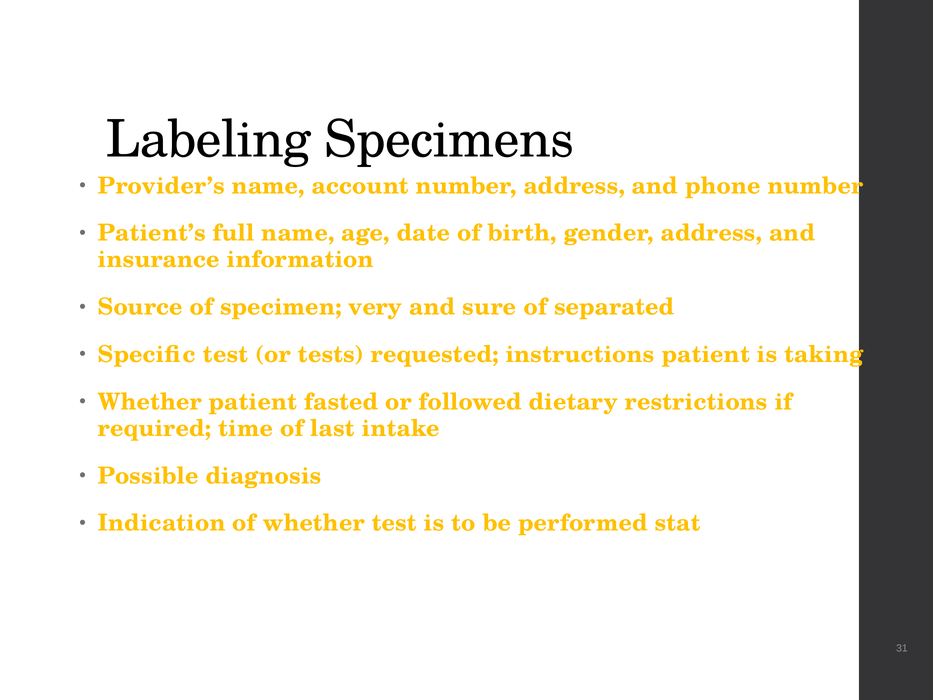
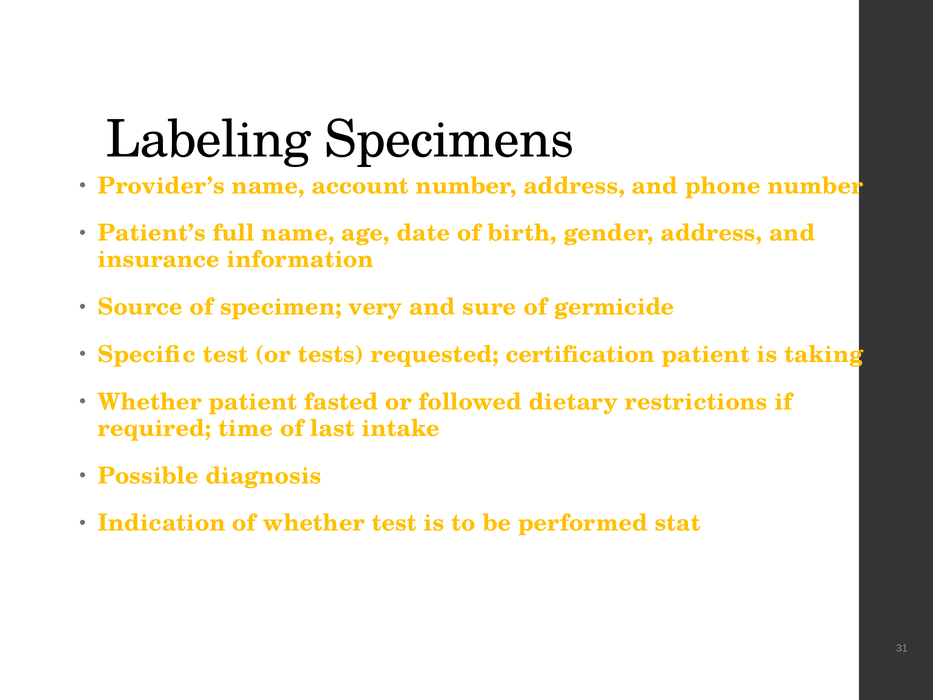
separated: separated -> germicide
instructions: instructions -> certification
